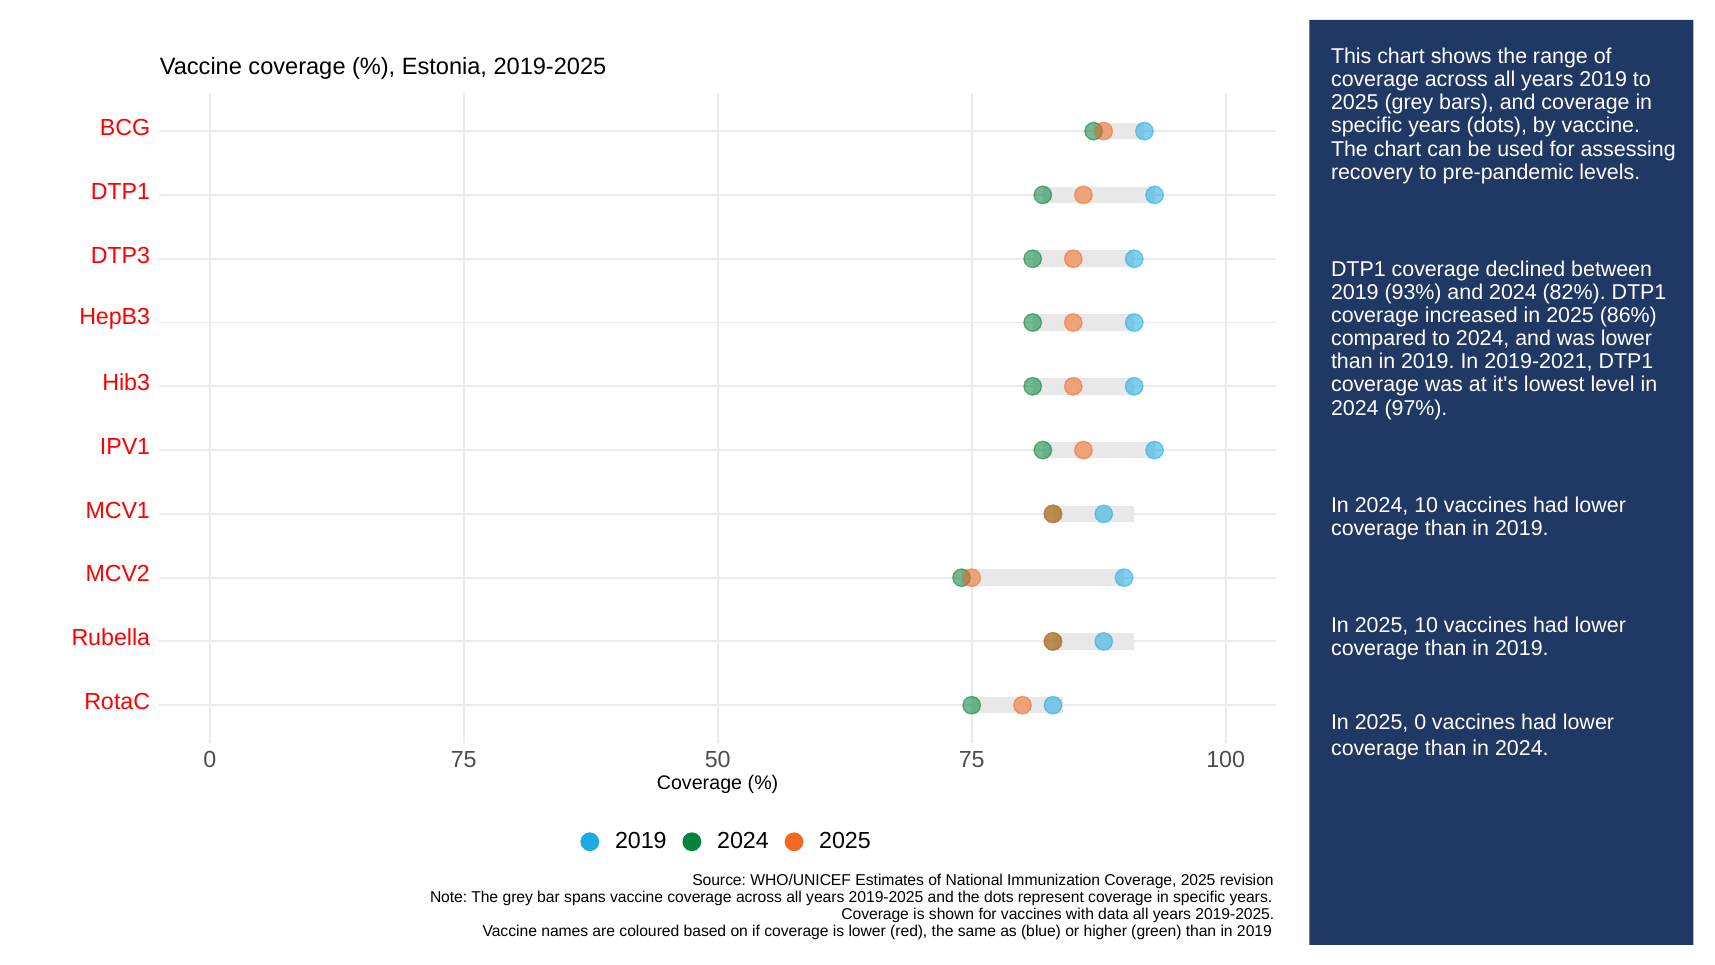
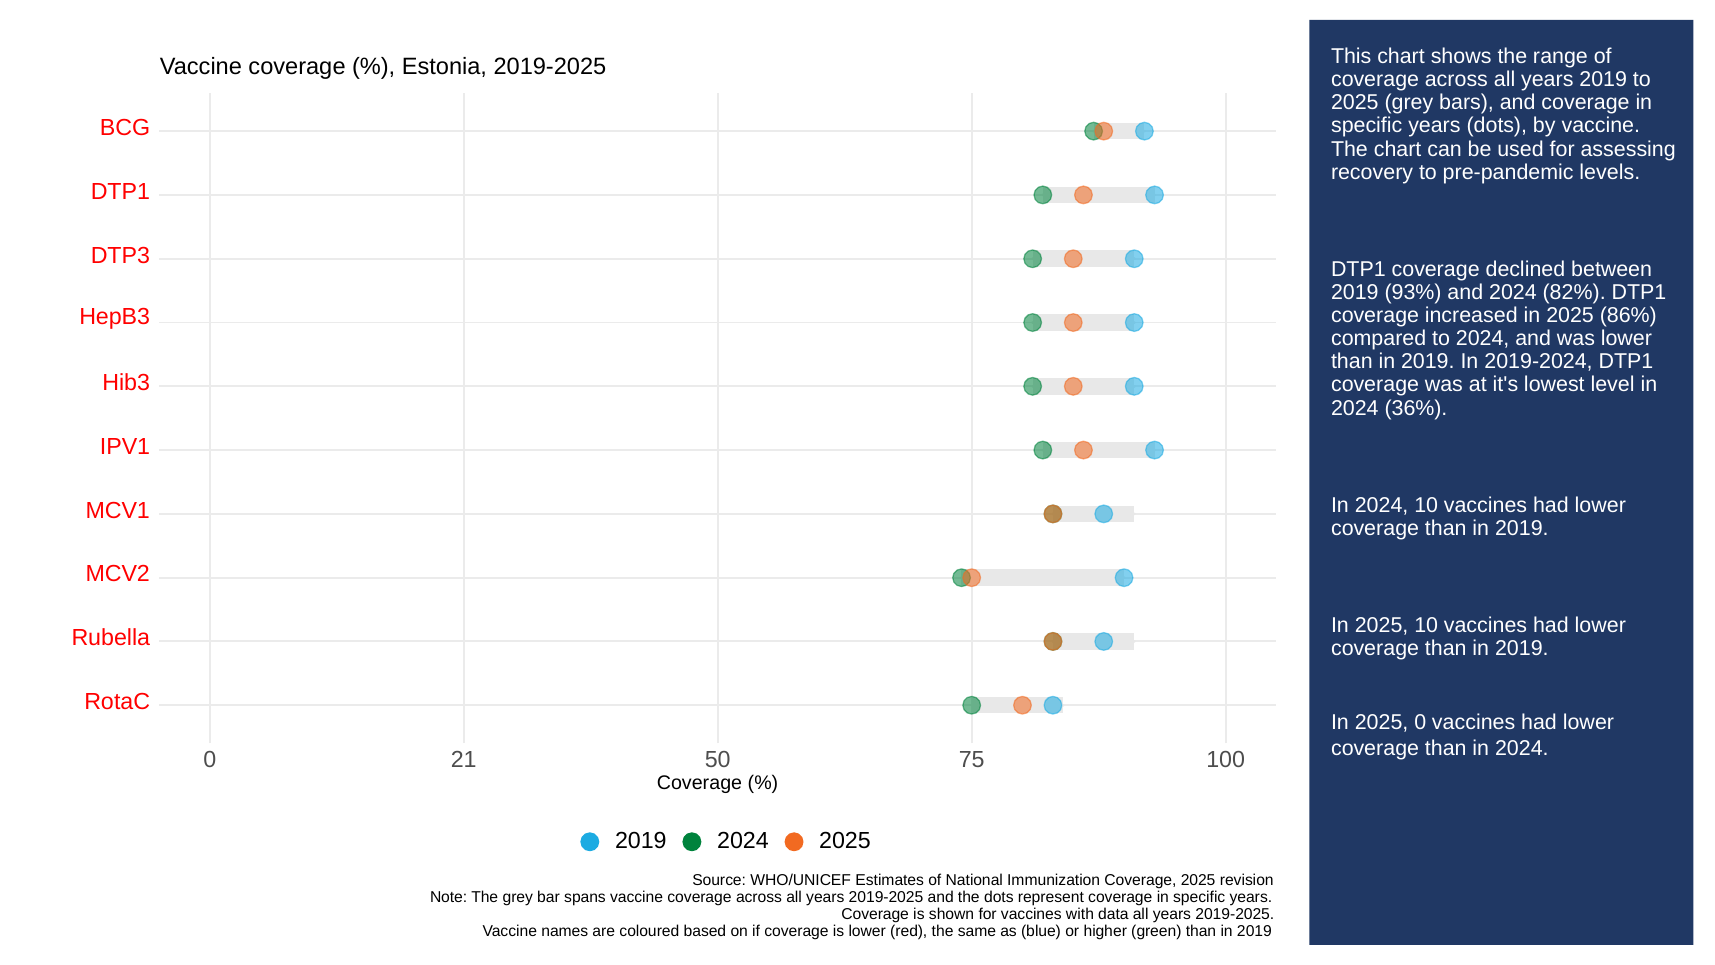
2019-2021: 2019-2021 -> 2019-2024
97%: 97% -> 36%
0 75: 75 -> 21
